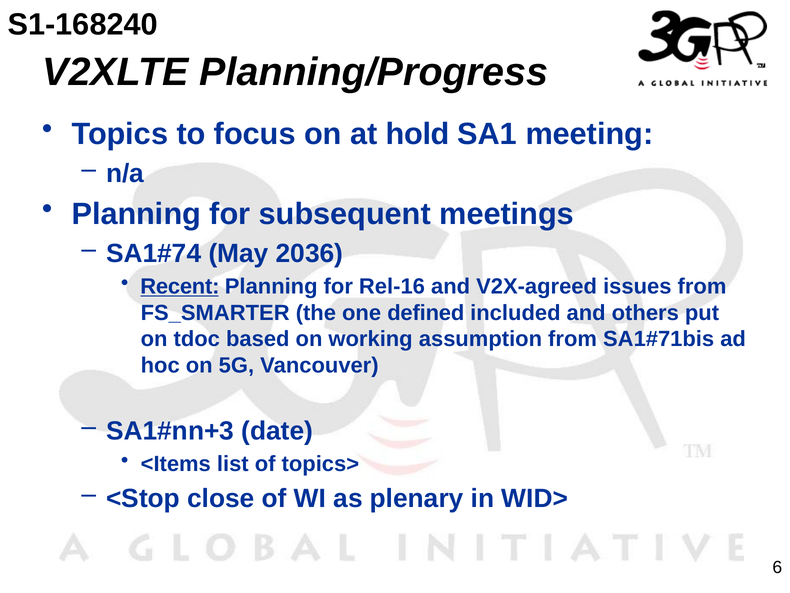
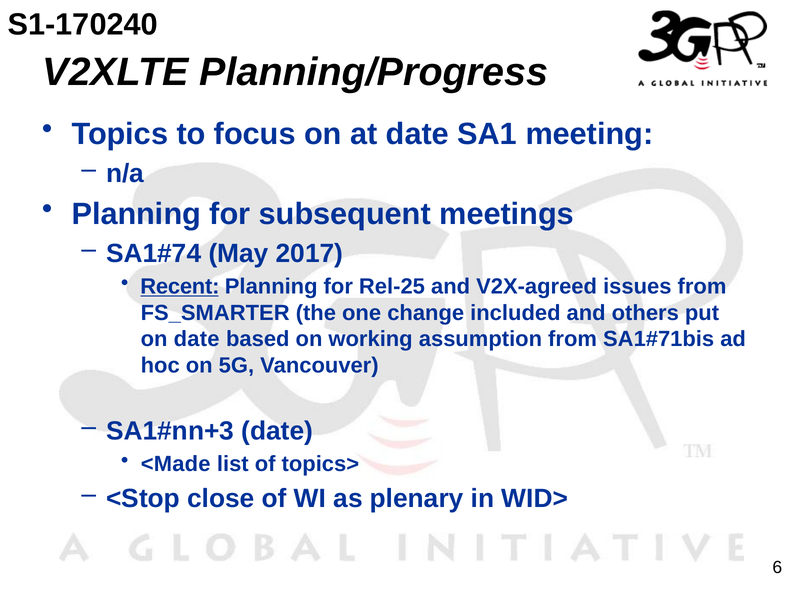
S1-168240: S1-168240 -> S1-170240
at hold: hold -> date
2036: 2036 -> 2017
Rel-16: Rel-16 -> Rel-25
defined: defined -> change
on tdoc: tdoc -> date
<Items: <Items -> <Made
